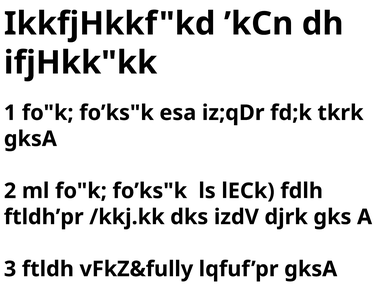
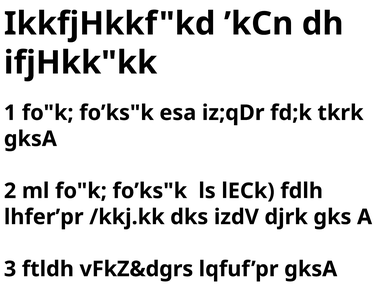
ftldh’pr: ftldh’pr -> lhfer’pr
vFkZ&fully: vFkZ&fully -> vFkZ&dgrs
